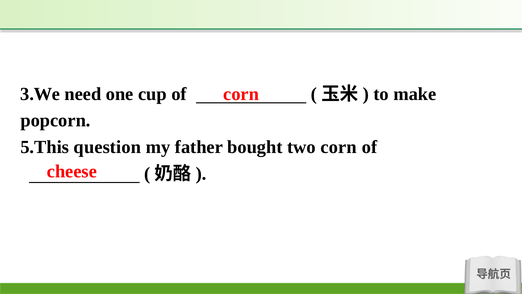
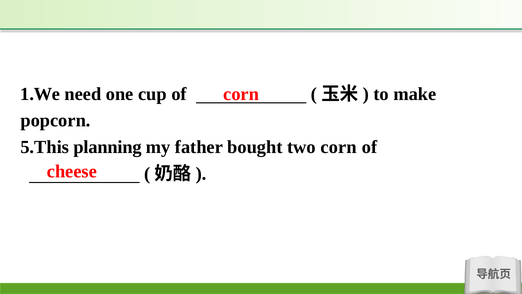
3.We: 3.We -> 1.We
question: question -> planning
